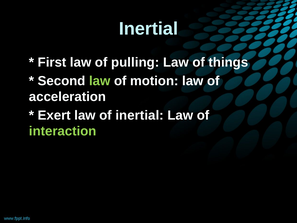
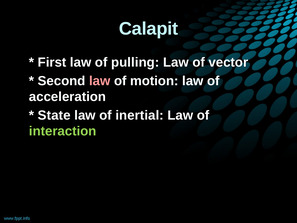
Inertial at (148, 29): Inertial -> Calapit
things: things -> vector
law at (100, 81) colour: light green -> pink
Exert: Exert -> State
